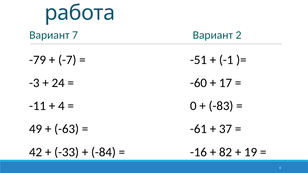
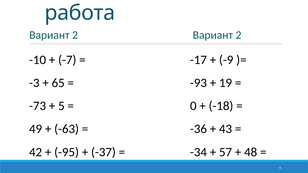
7 at (75, 35): 7 -> 2
-79: -79 -> -10
-51: -51 -> -17
-1: -1 -> -9
24: 24 -> 65
-60: -60 -> -93
17: 17 -> 19
-11: -11 -> -73
4: 4 -> 5
-83: -83 -> -18
-61: -61 -> -36
37: 37 -> 43
-33: -33 -> -95
-84: -84 -> -37
-16: -16 -> -34
82: 82 -> 57
19: 19 -> 48
